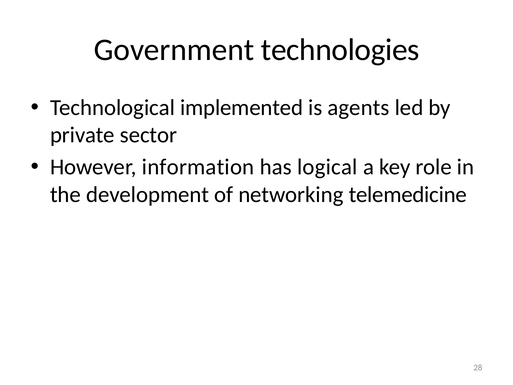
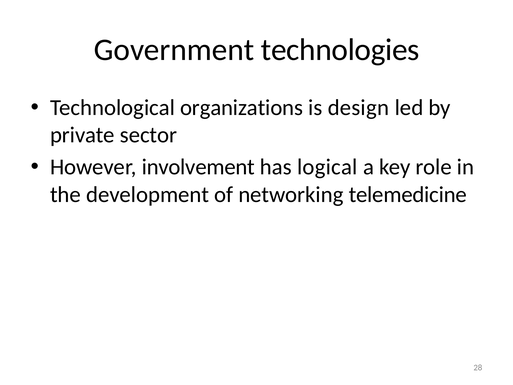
implemented: implemented -> organizations
agents: agents -> design
information: information -> involvement
